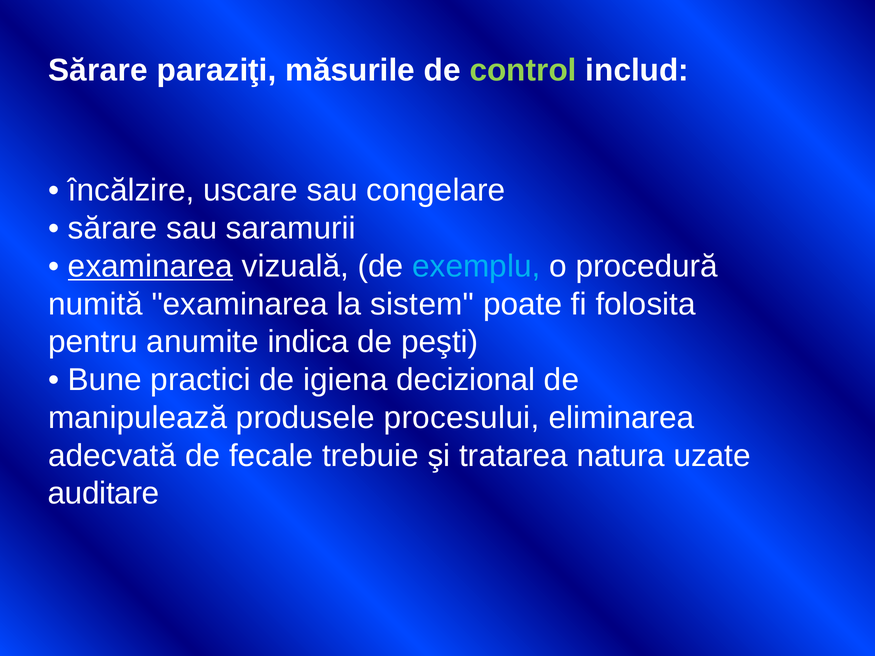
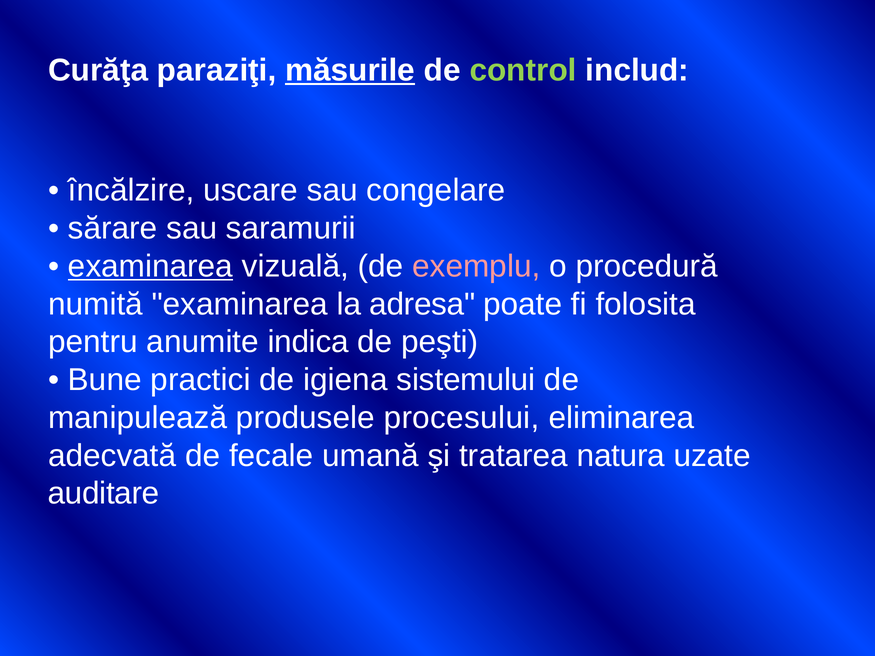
Sărare at (98, 71): Sărare -> Curăţa
măsurile underline: none -> present
exemplu colour: light blue -> pink
sistem: sistem -> adresa
decizional: decizional -> sistemului
trebuie: trebuie -> umană
